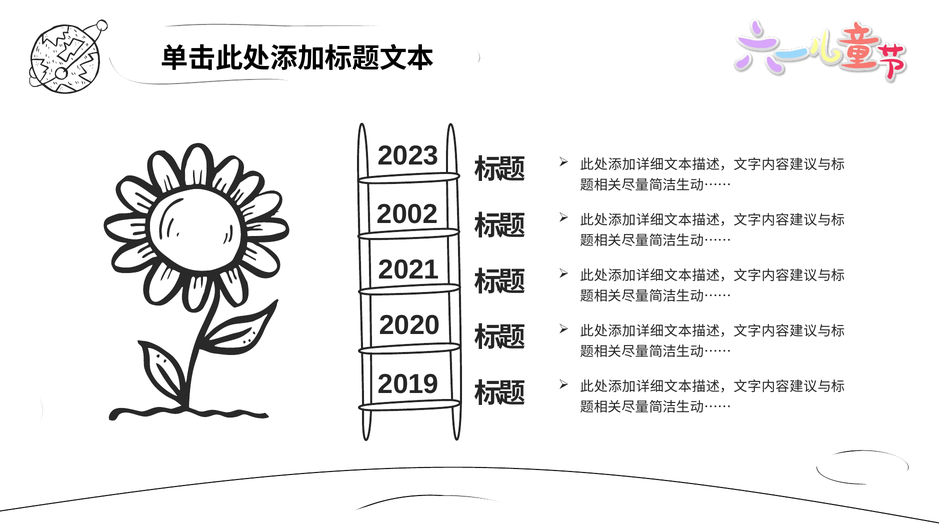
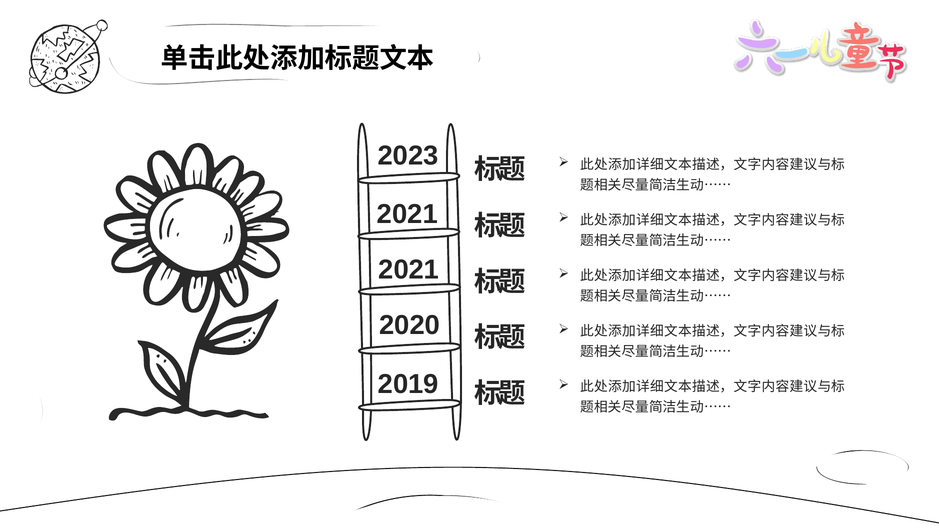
2002 at (407, 214): 2002 -> 2021
